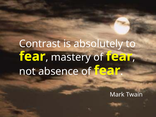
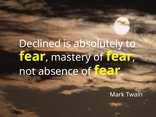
Contrast: Contrast -> Declined
